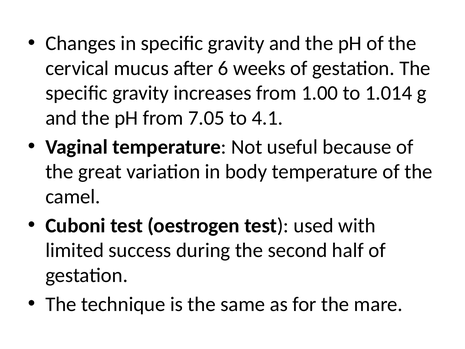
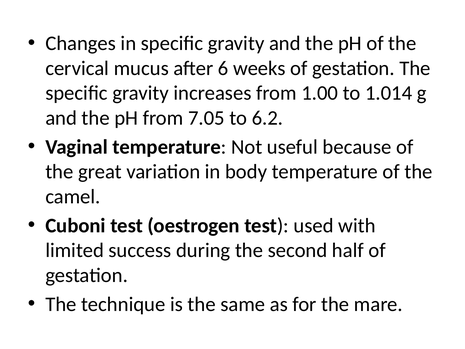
4.1: 4.1 -> 6.2
